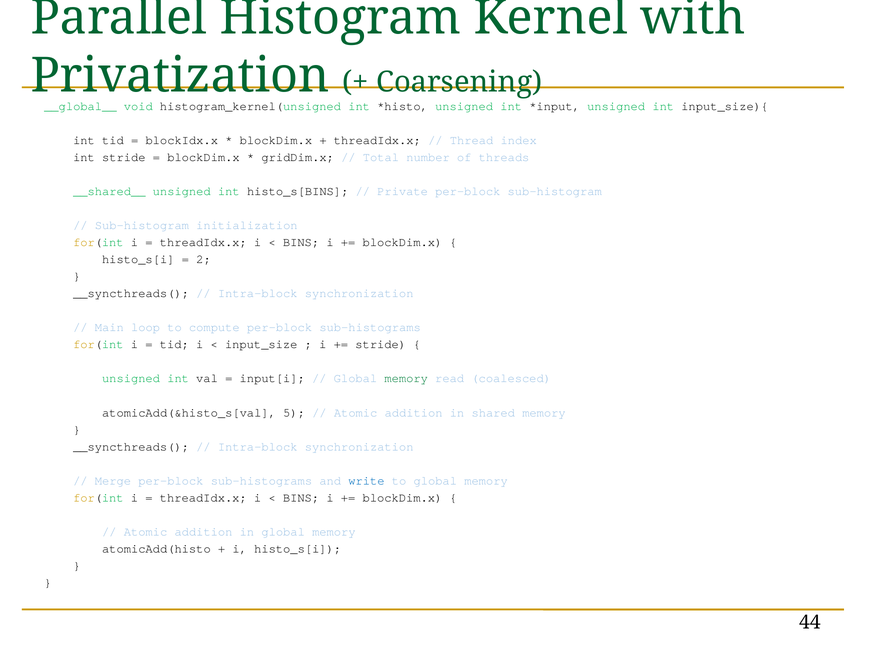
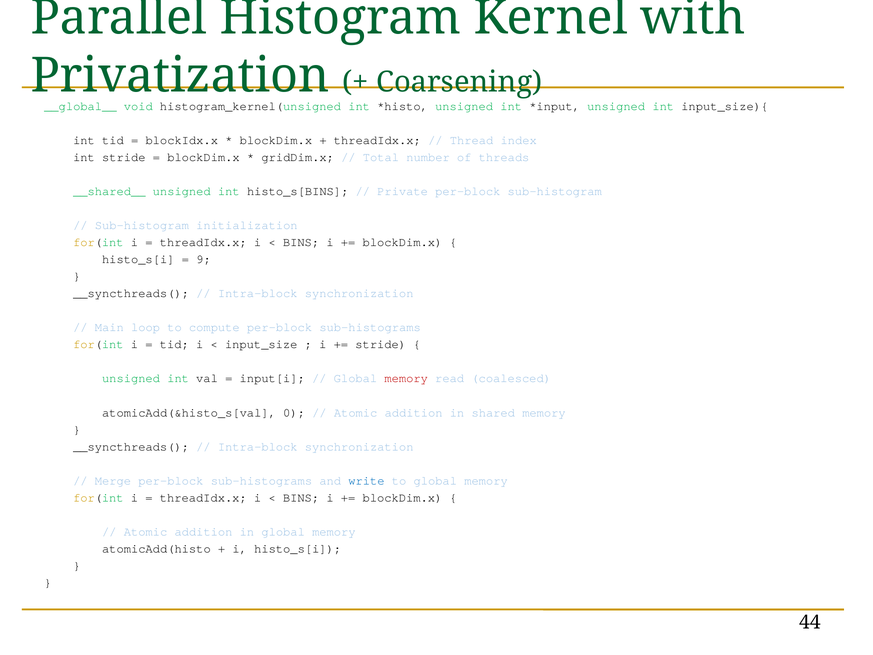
2: 2 -> 9
memory at (406, 378) colour: green -> red
5: 5 -> 0
